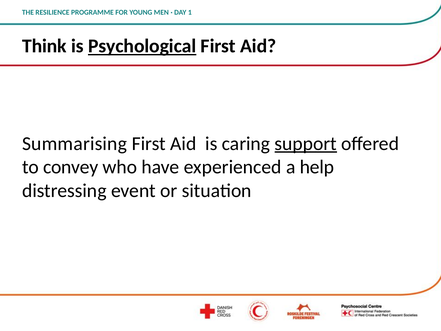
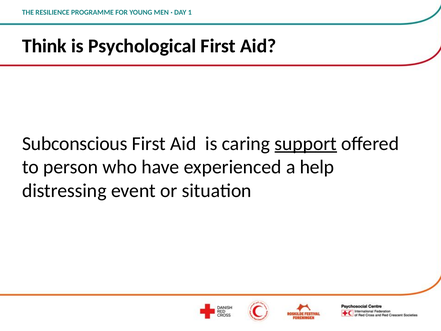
Psychological underline: present -> none
Summarising: Summarising -> Subconscious
convey: convey -> person
